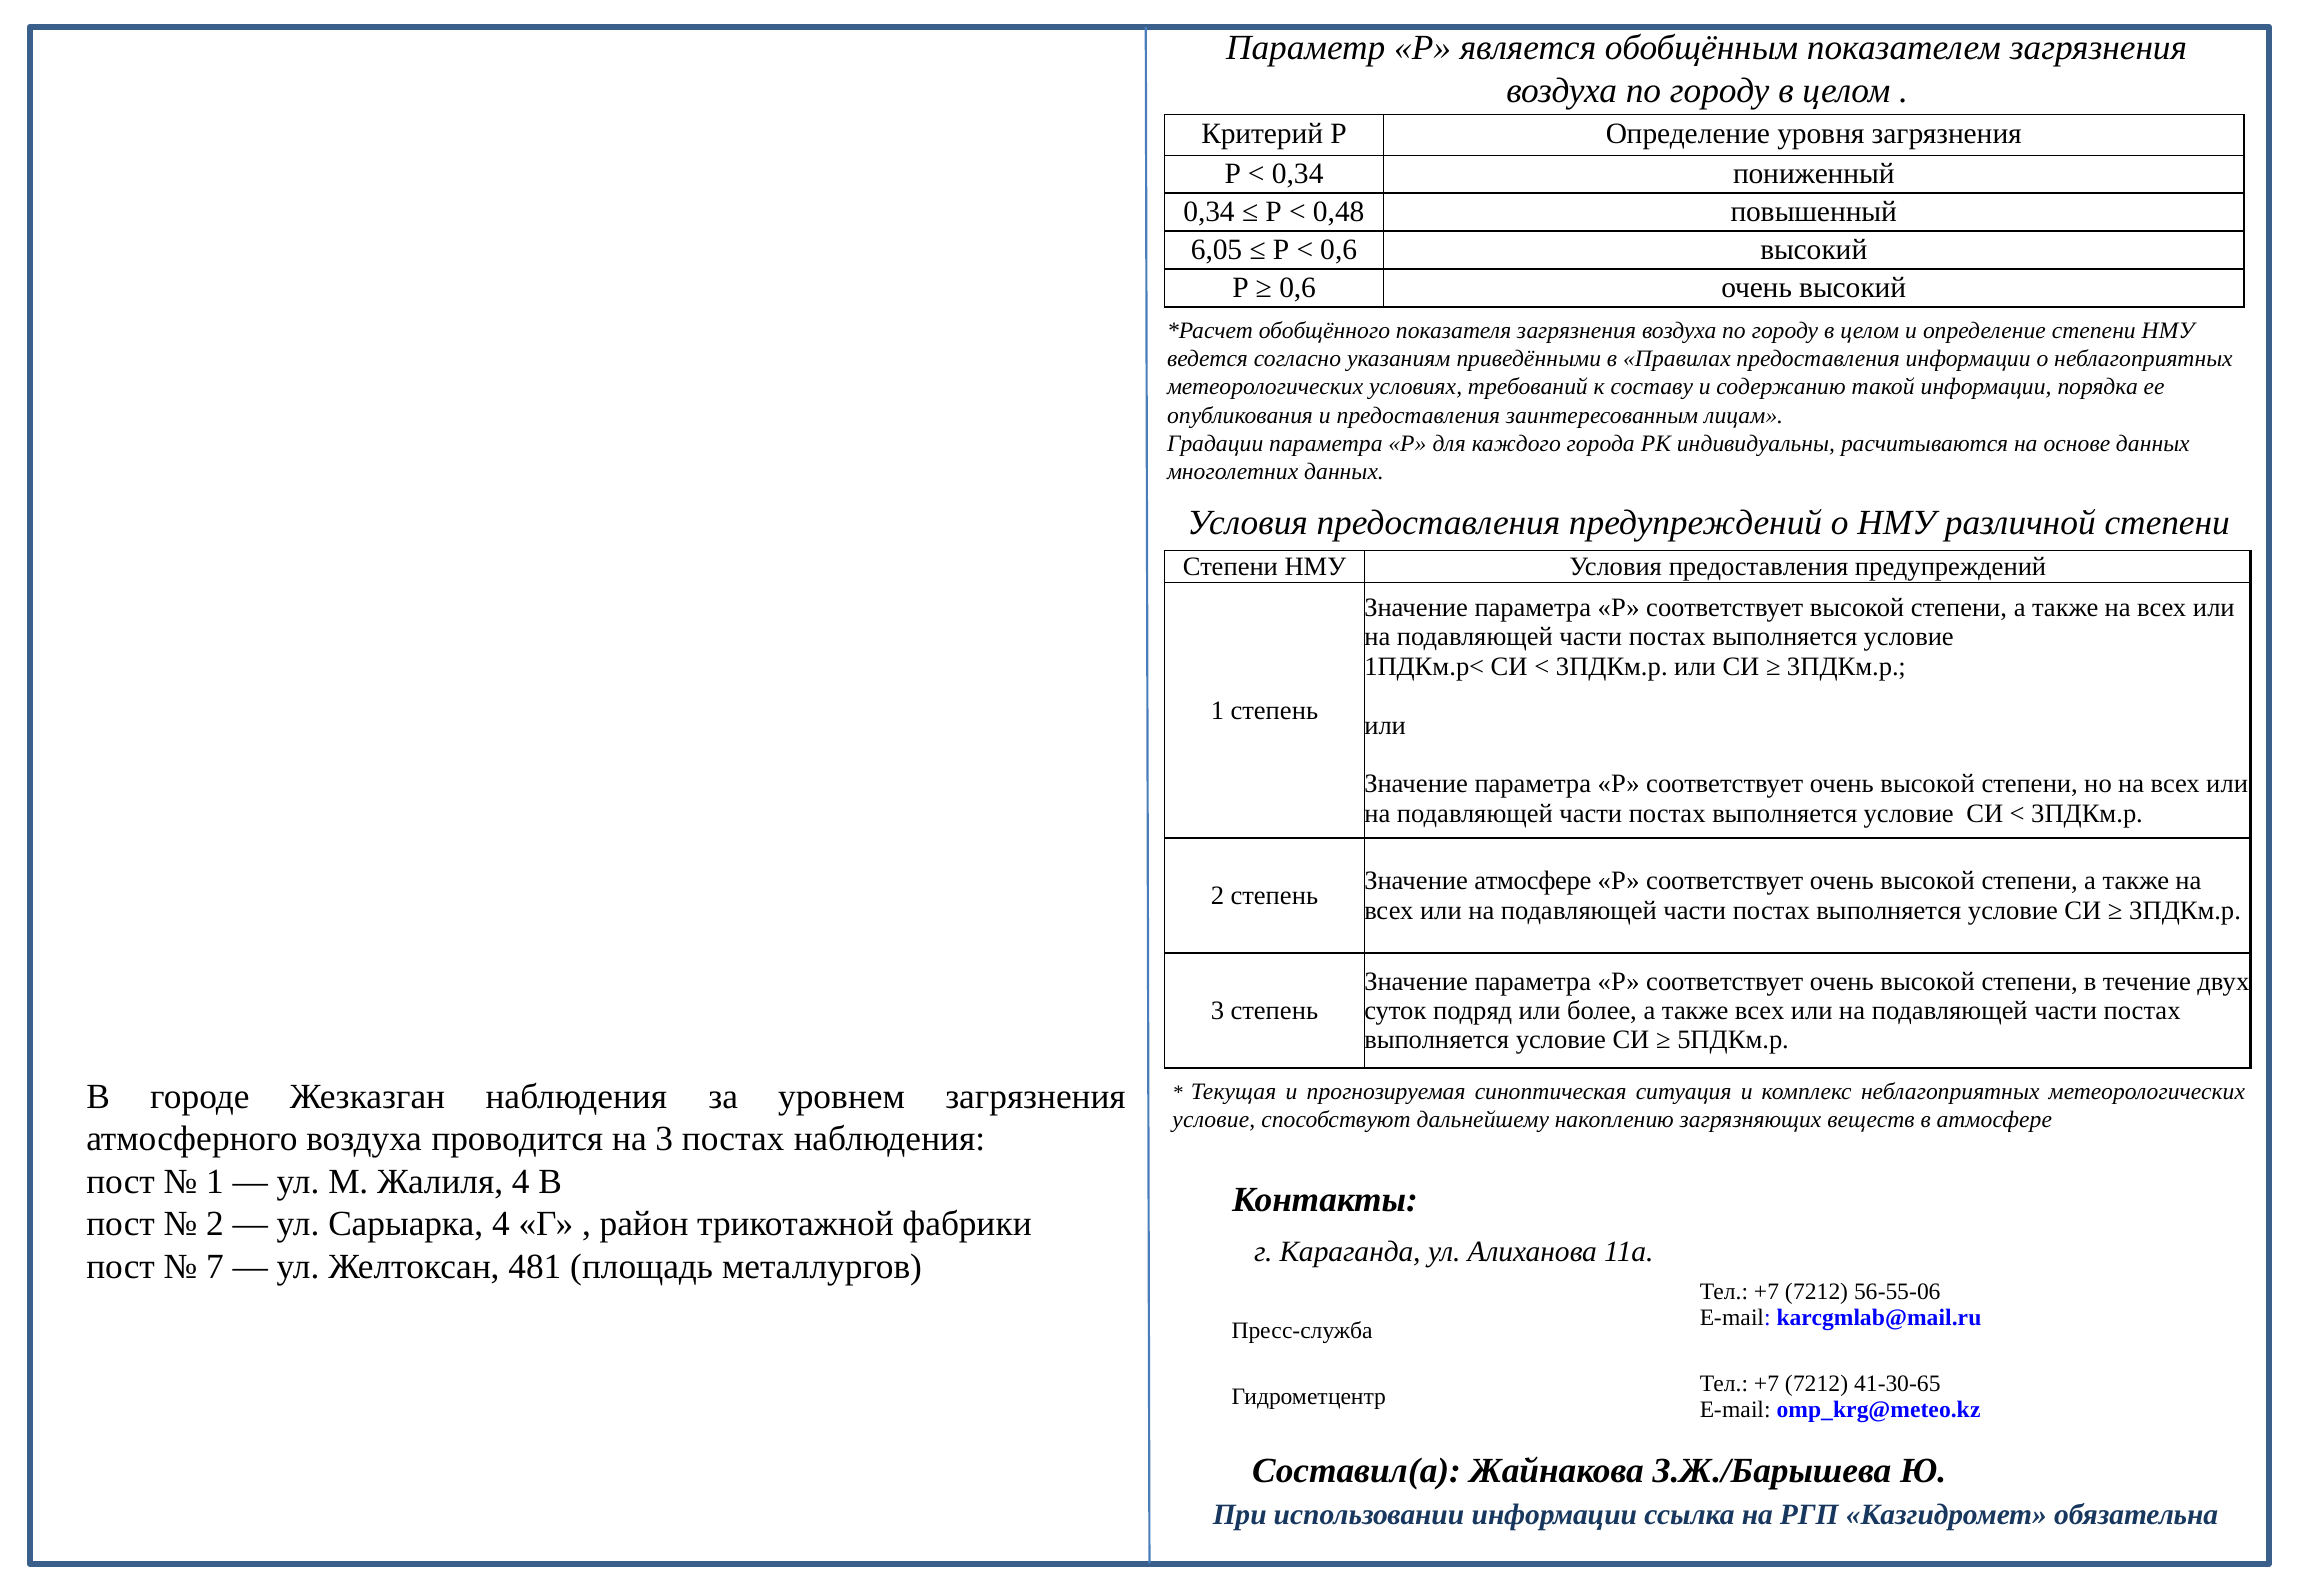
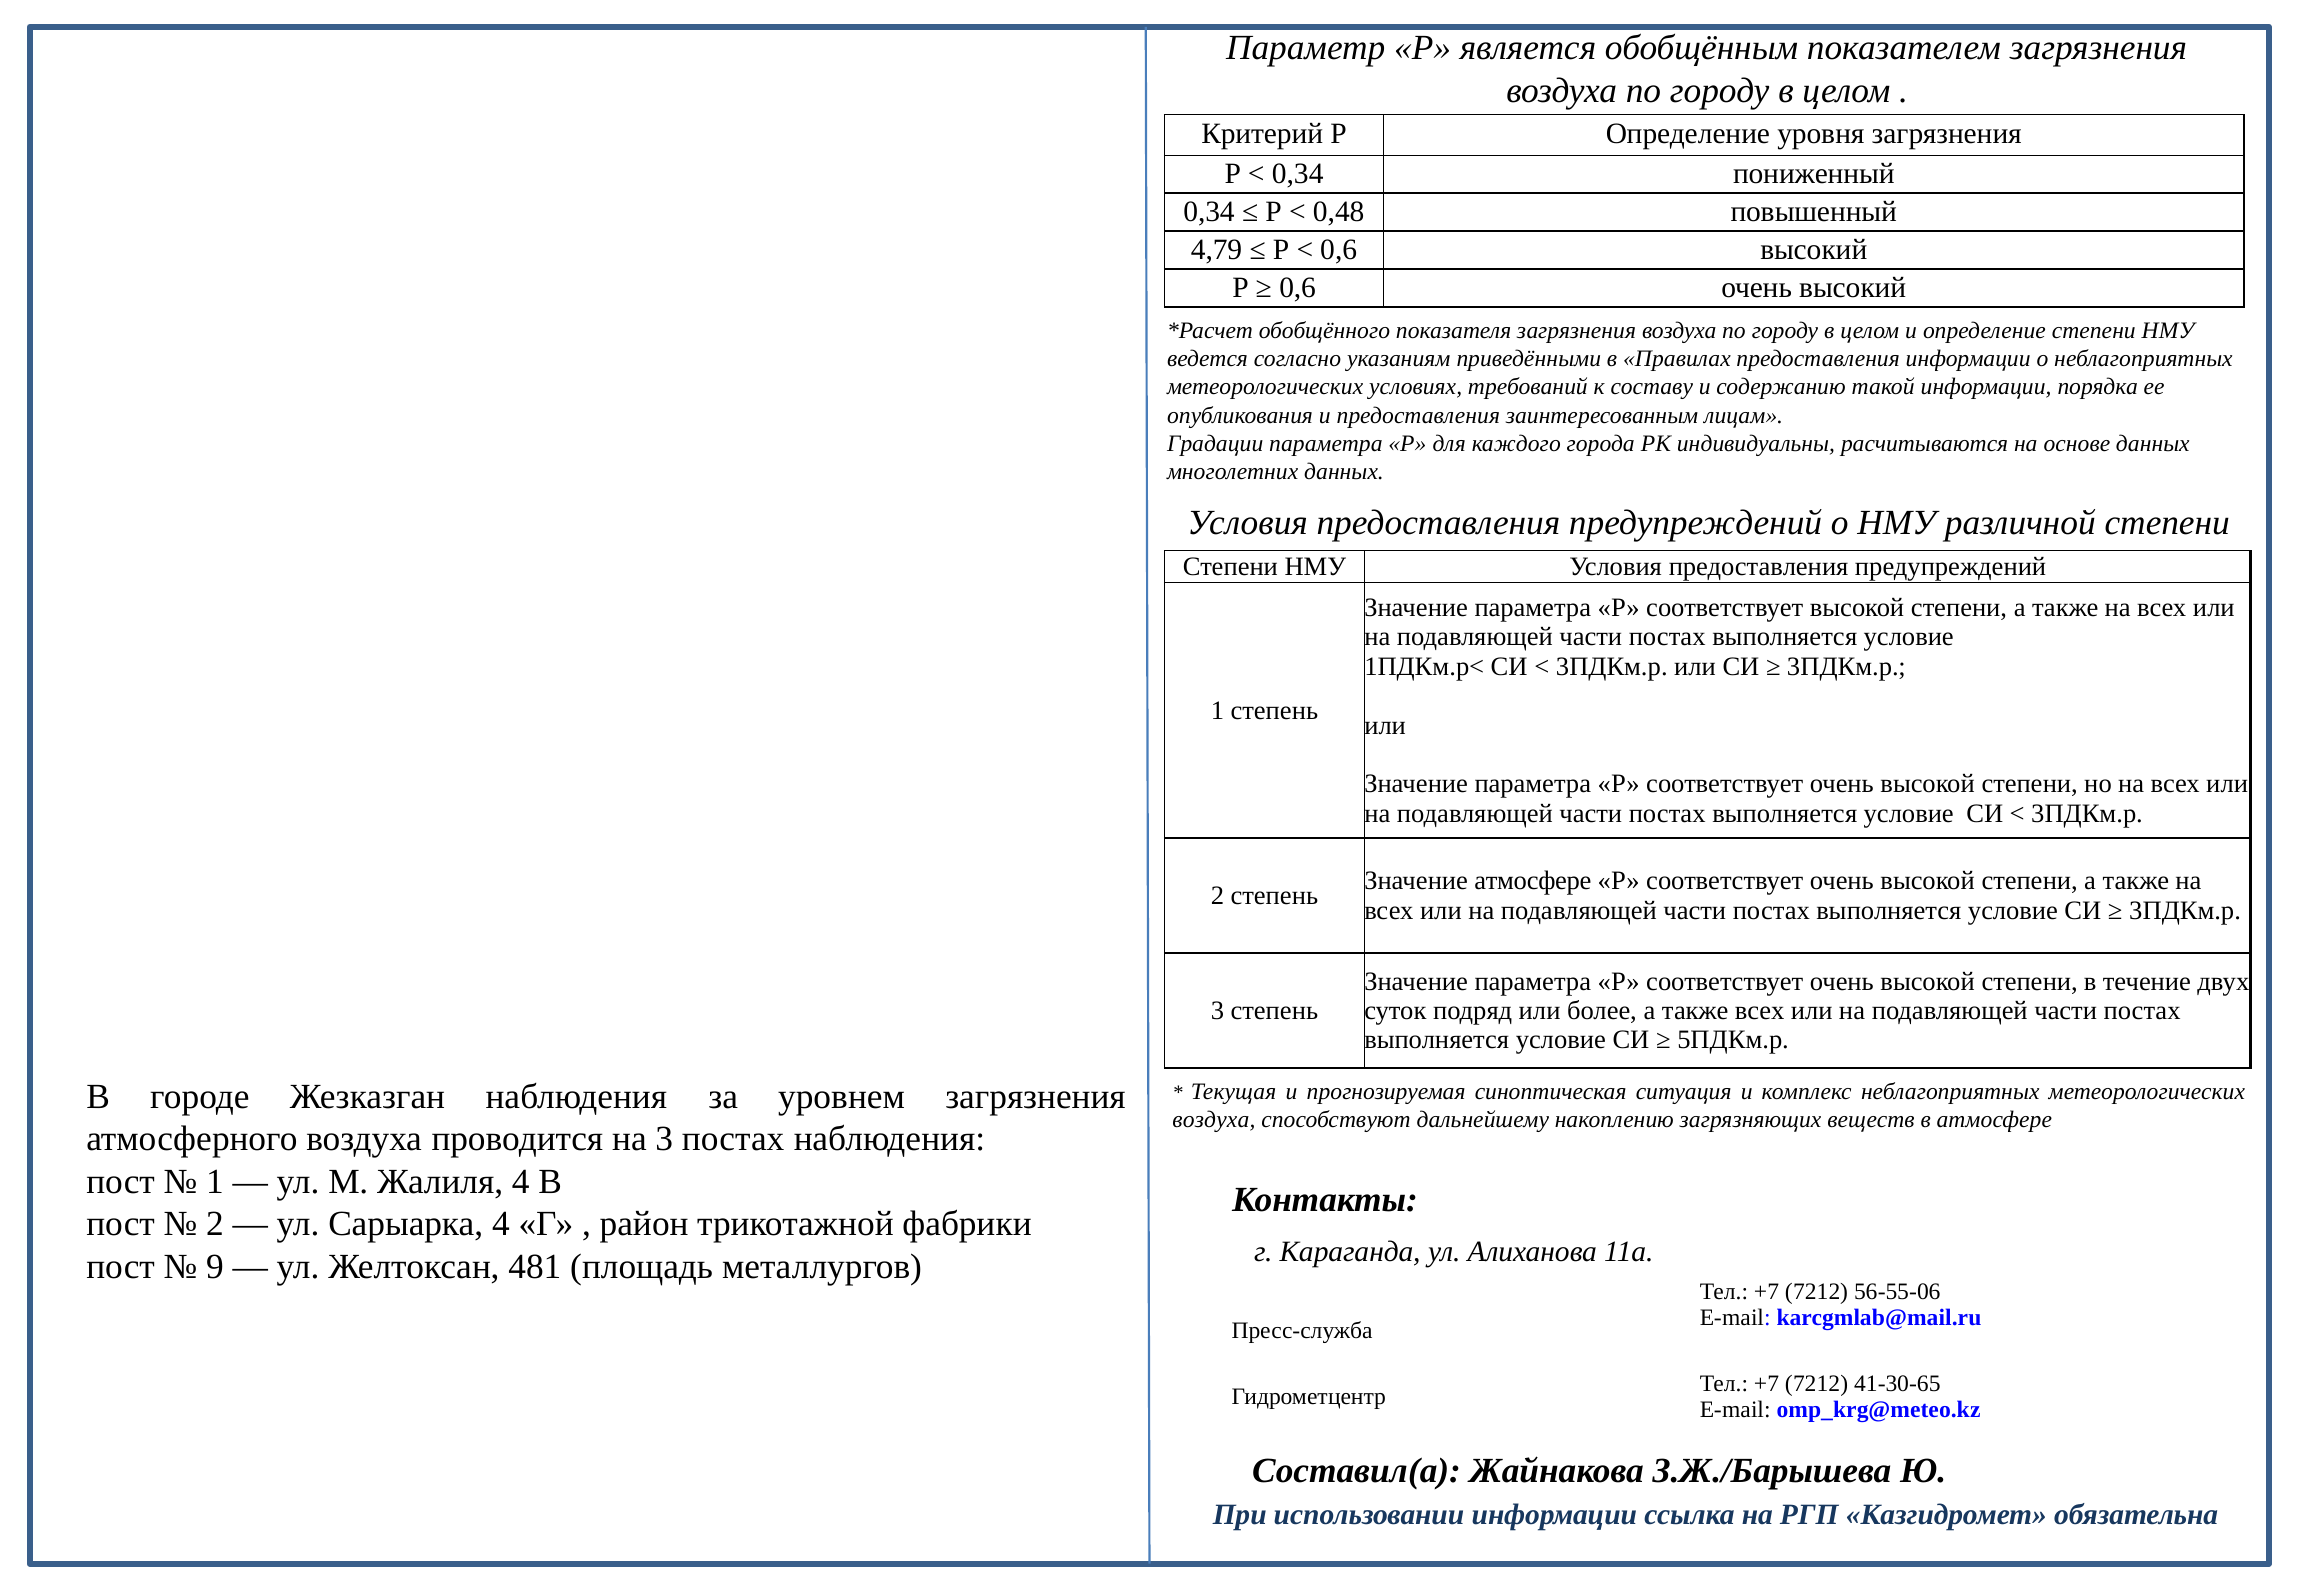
6,05: 6,05 -> 4,79
условие at (1214, 1121): условие -> воздуха
7: 7 -> 9
